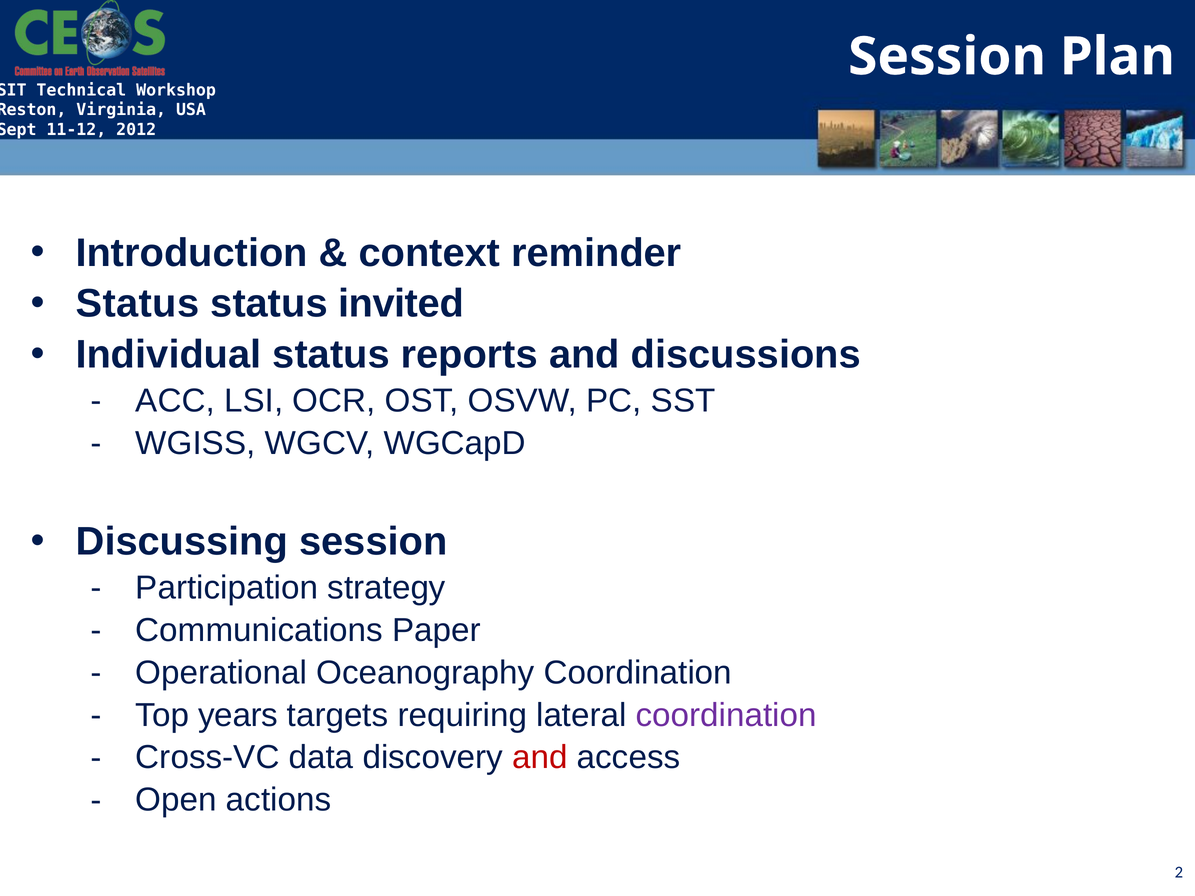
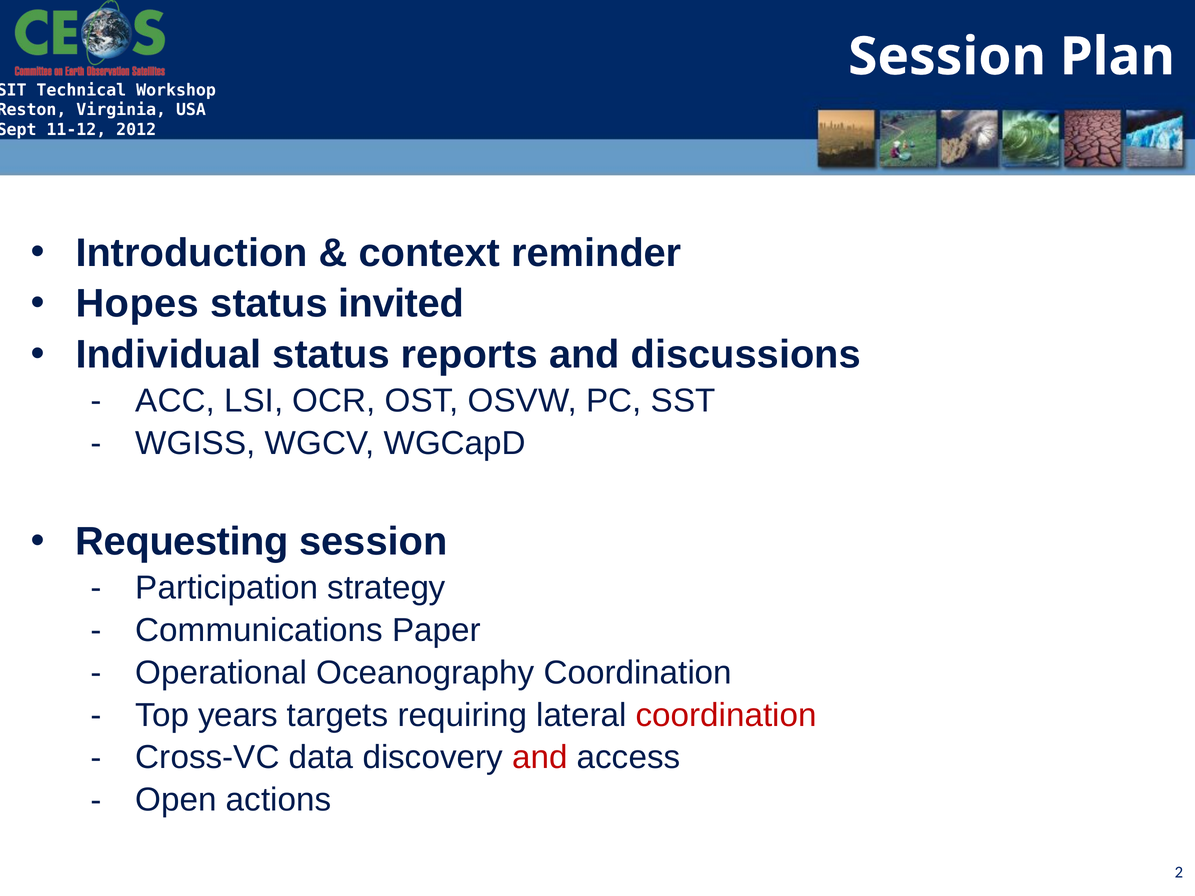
Status at (137, 304): Status -> Hopes
Discussing: Discussing -> Requesting
coordination at (726, 715) colour: purple -> red
